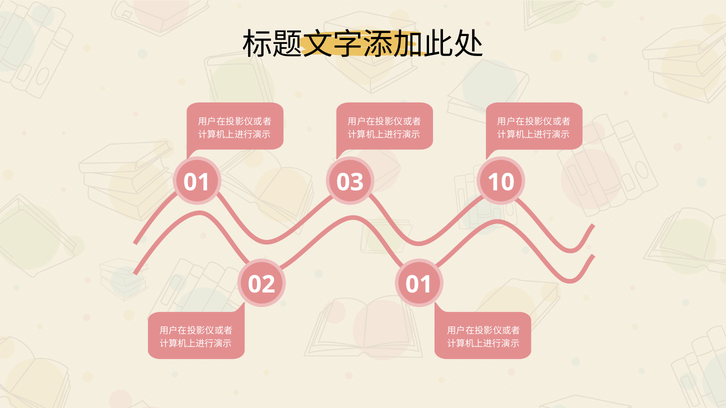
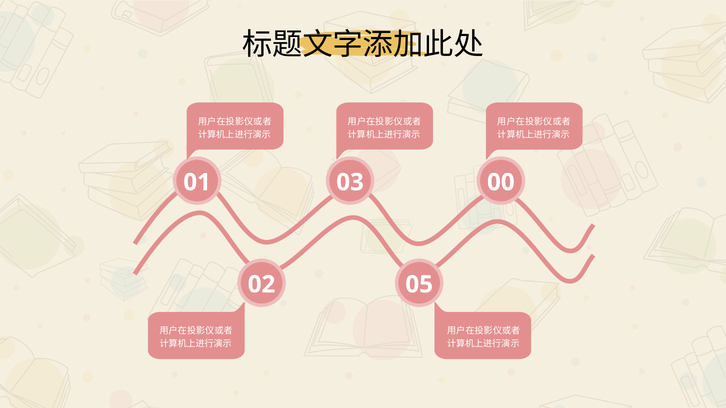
10: 10 -> 00
02 01: 01 -> 05
